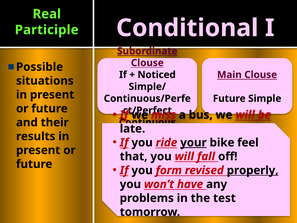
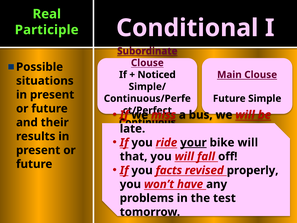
bike feel: feel -> will
form: form -> facts
properly underline: present -> none
